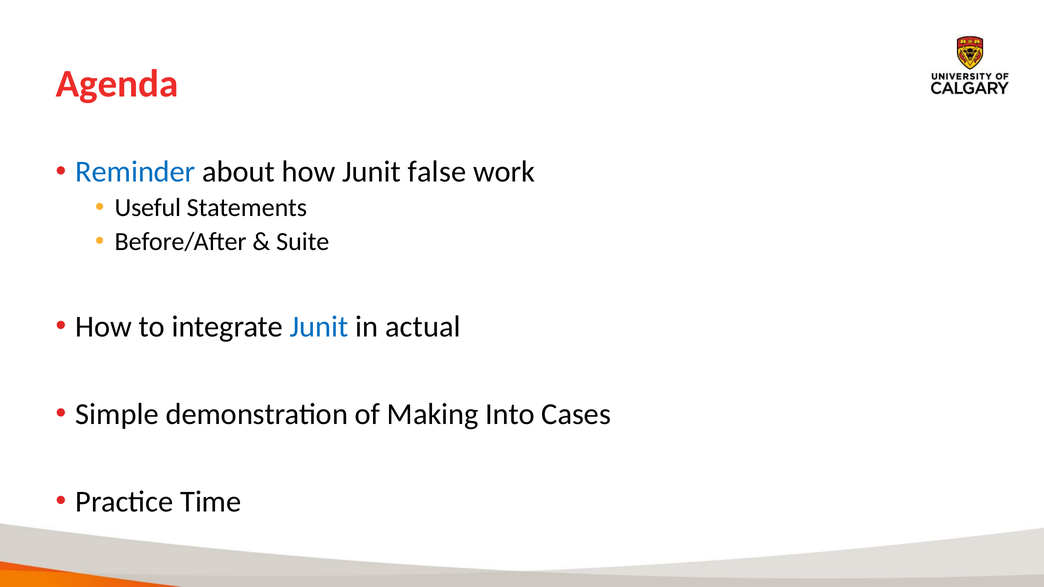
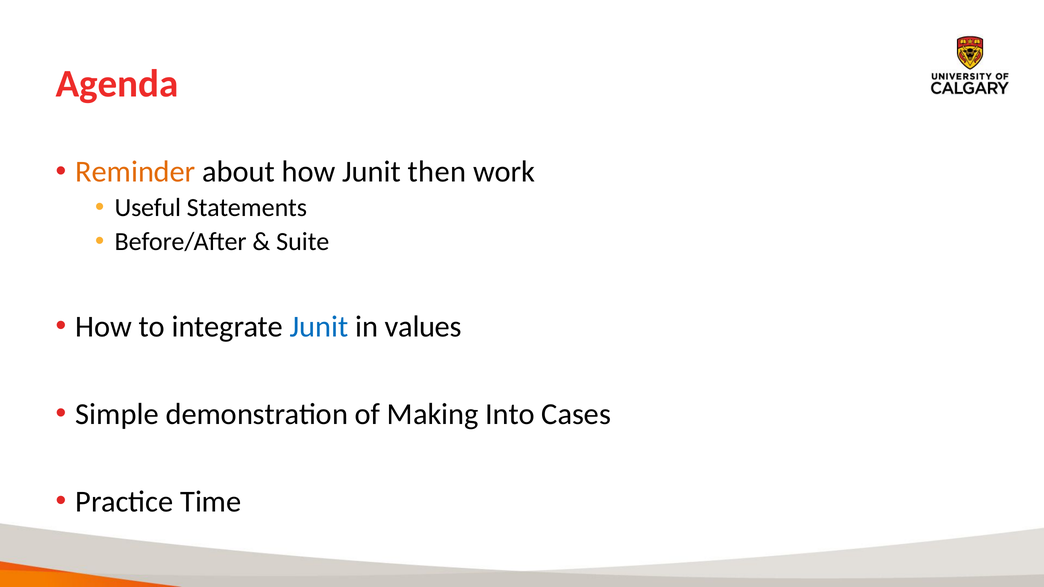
Reminder colour: blue -> orange
false: false -> then
actual: actual -> values
